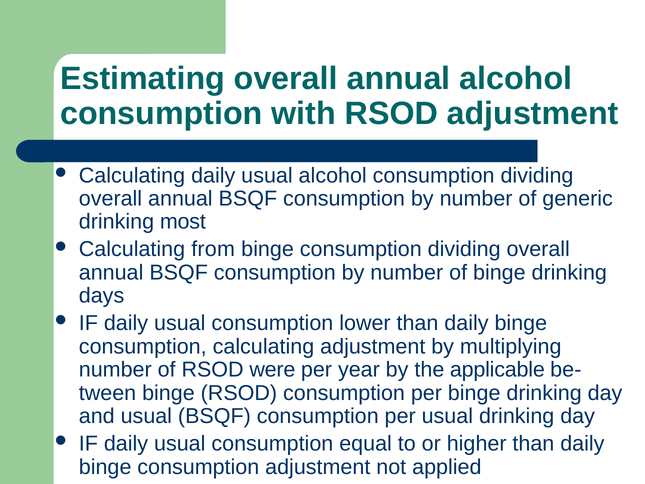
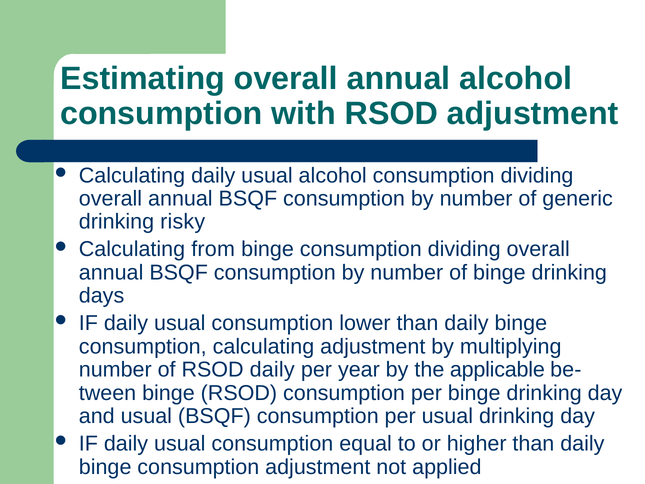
most: most -> risky
RSOD were: were -> daily
